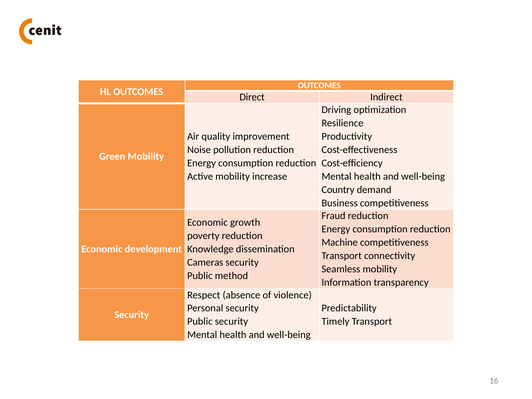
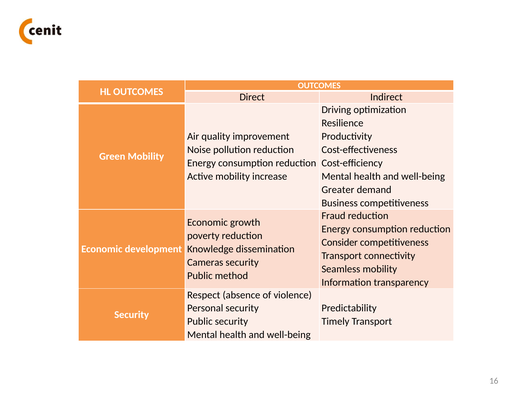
Country: Country -> Greater
Machine: Machine -> Consider
